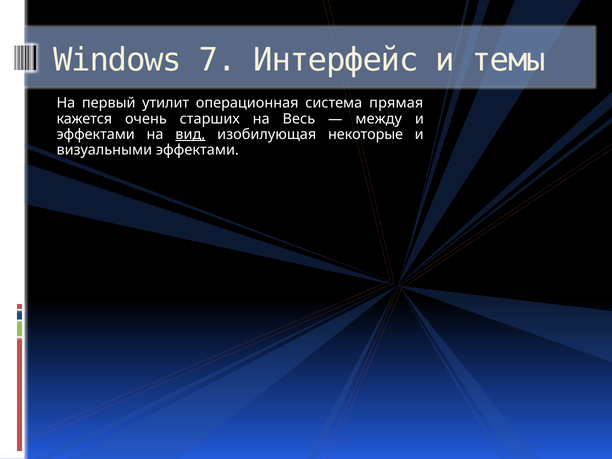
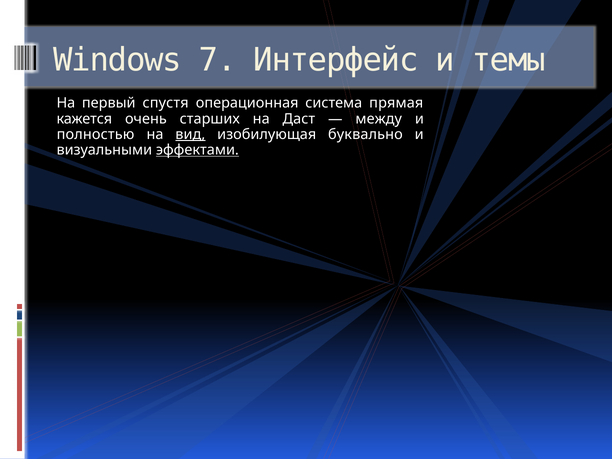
утилит: утилит -> спустя
Весь: Весь -> Даст
эффектами at (96, 134): эффектами -> полностью
некоторые: некоторые -> буквально
эффектами at (197, 150) underline: none -> present
